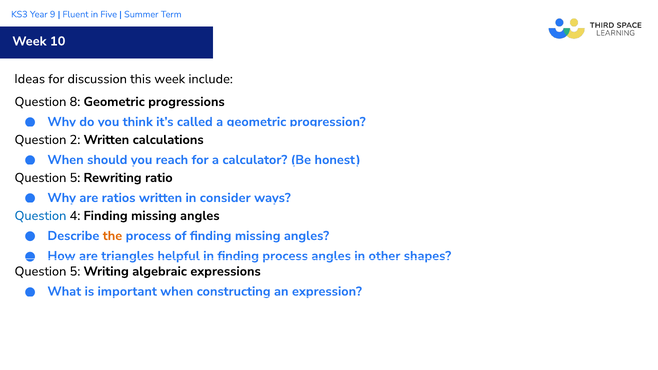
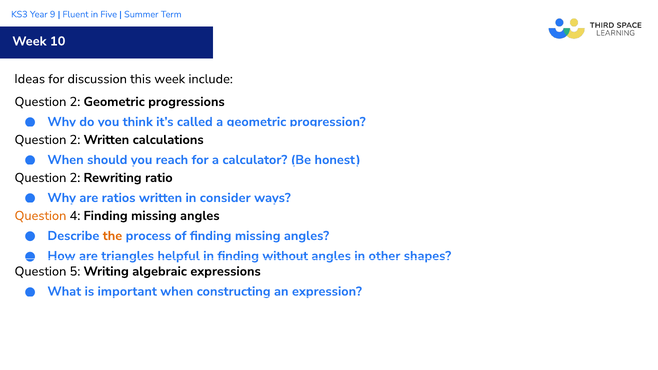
8 at (75, 102): 8 -> 2
5 at (75, 178): 5 -> 2
Question at (40, 216) colour: blue -> orange
finding process: process -> without
